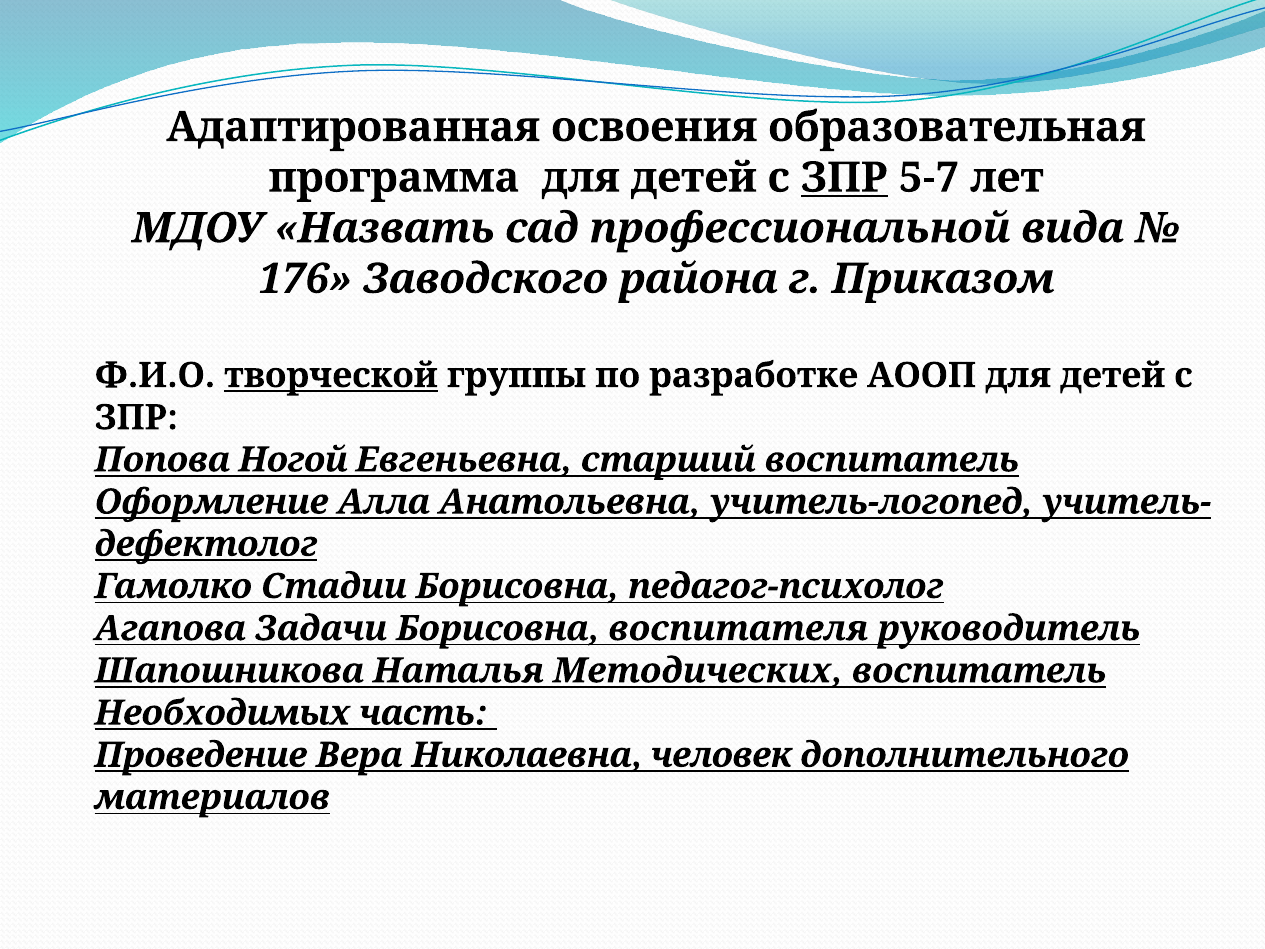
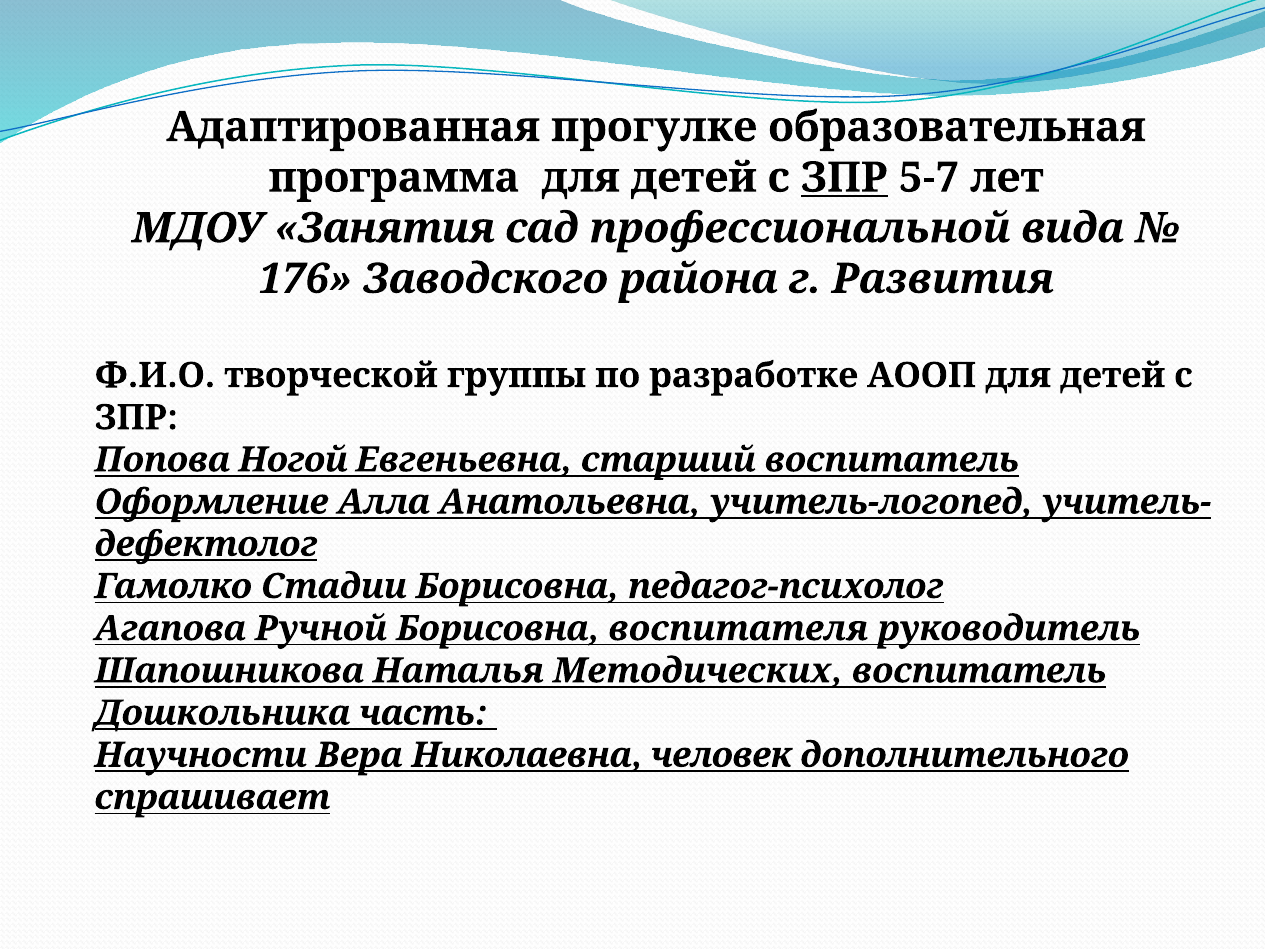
освоения: освоения -> прогулке
Назвать: Назвать -> Занятия
Приказом: Приказом -> Развития
творческой underline: present -> none
Задачи: Задачи -> Ручной
Необходимых: Необходимых -> Дошкольника
Проведение: Проведение -> Научности
материалов: материалов -> спрашивает
